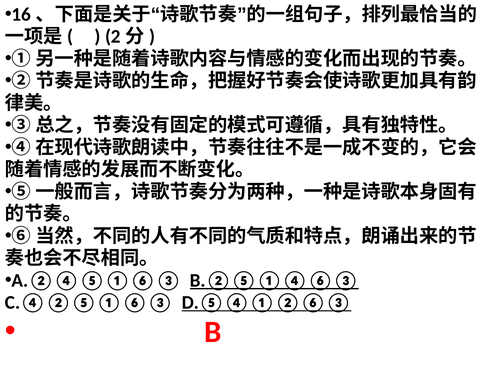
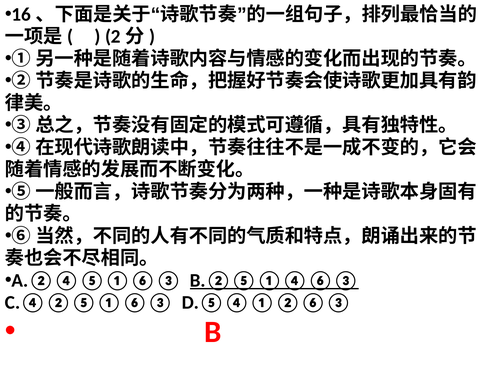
D.⑤④①②⑥③ underline: present -> none
